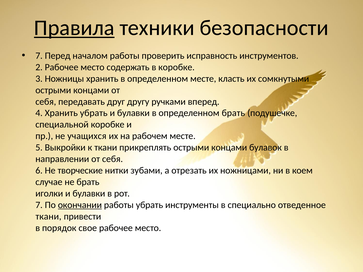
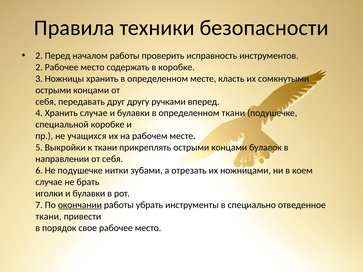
Правила underline: present -> none
7 at (39, 56): 7 -> 2
Хранить убрать: убрать -> случае
определенном брать: брать -> ткани
Не творческие: творческие -> подушечке
